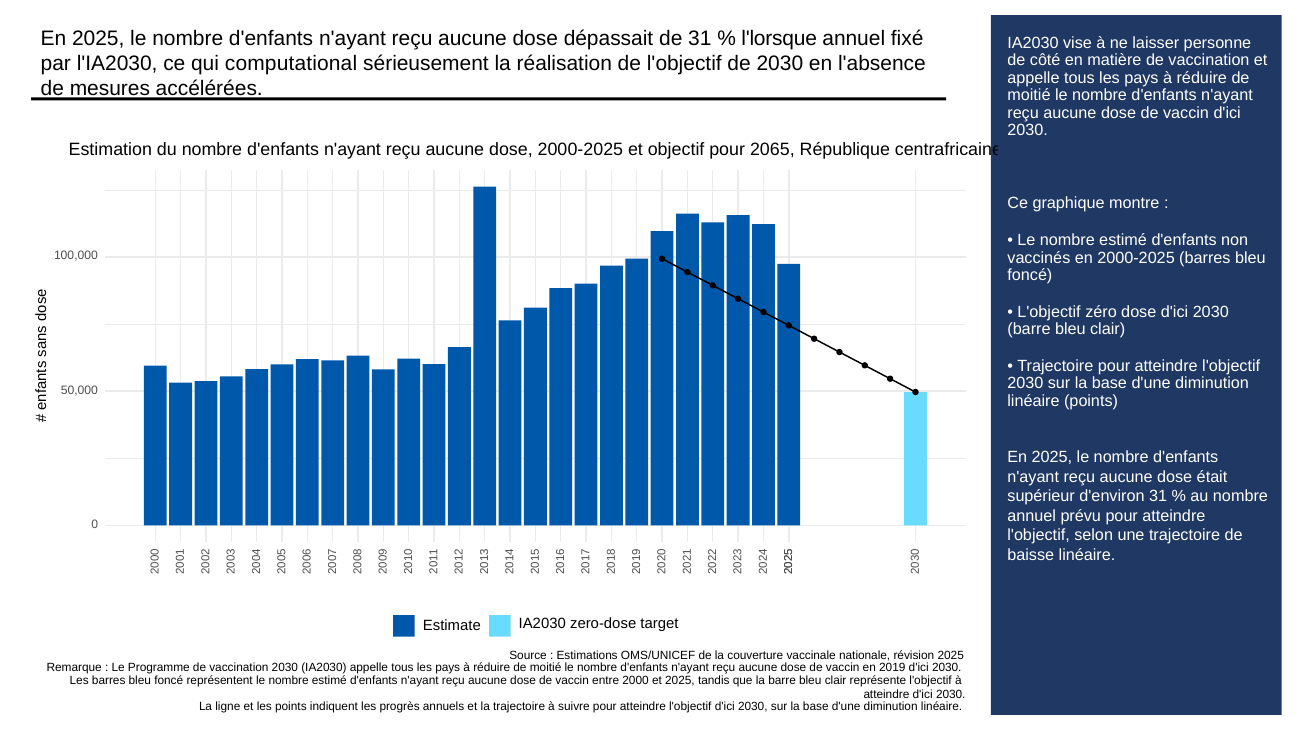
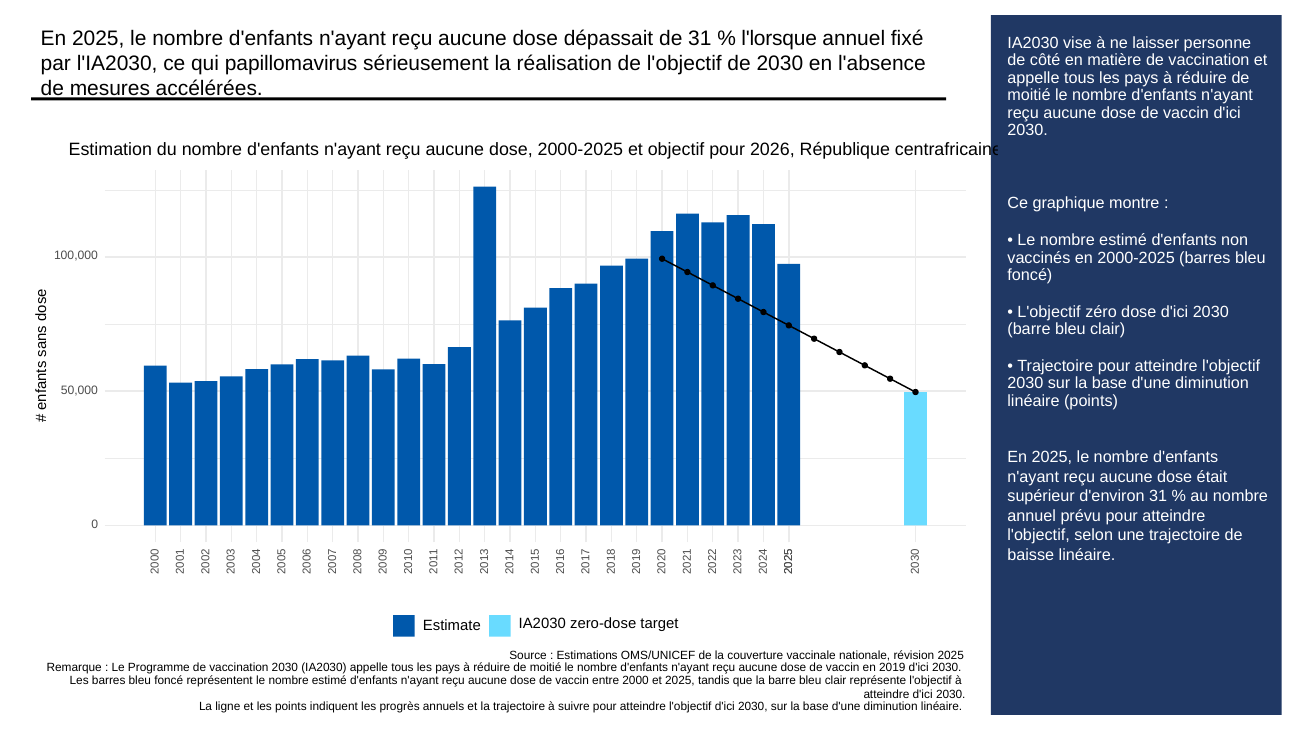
computational: computational -> papillomavirus
2065: 2065 -> 2026
